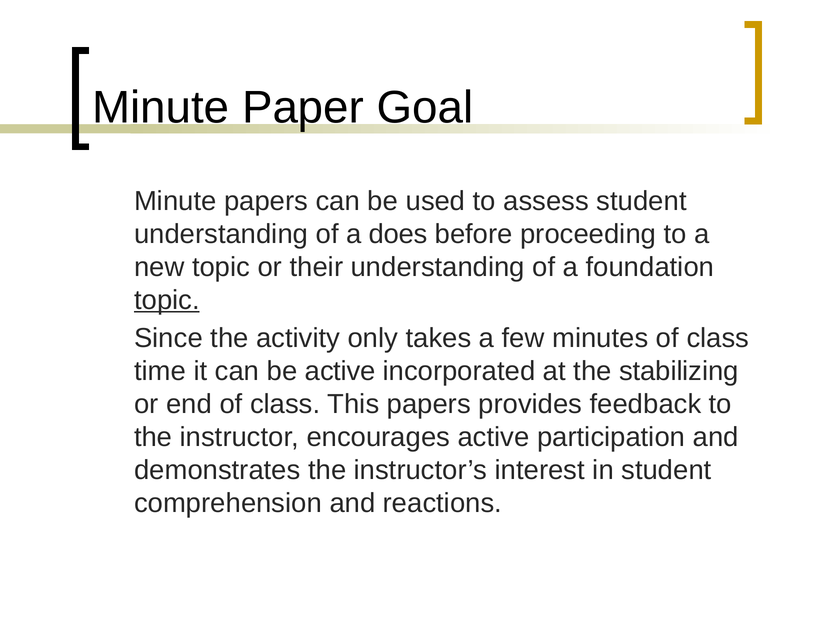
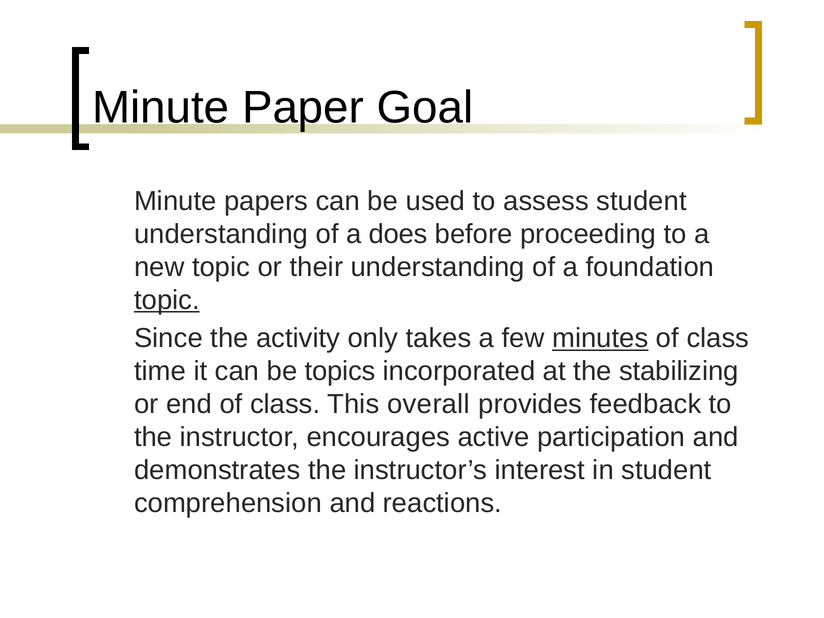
minutes underline: none -> present
be active: active -> topics
This papers: papers -> overall
